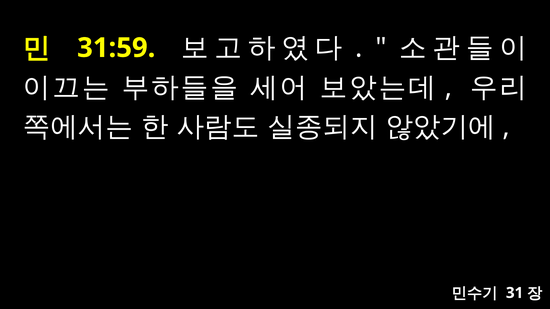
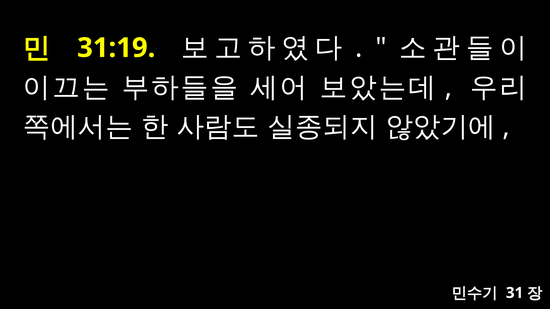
31:59: 31:59 -> 31:19
